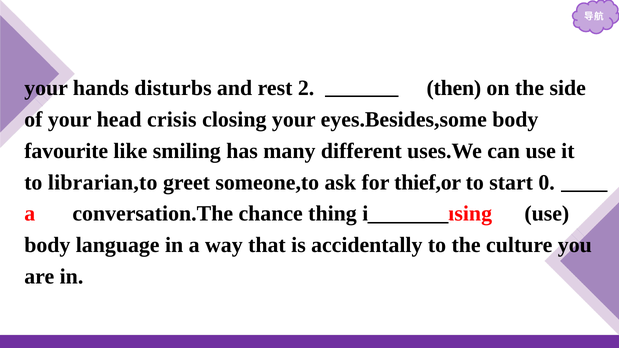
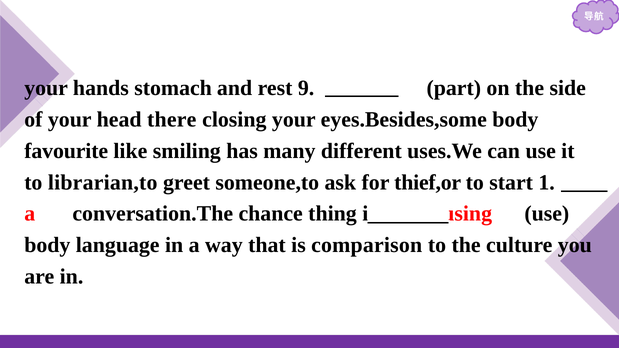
disturbs: disturbs -> stomach
2: 2 -> 9
then: then -> part
crisis: crisis -> there
0: 0 -> 1
accidentally: accidentally -> comparison
